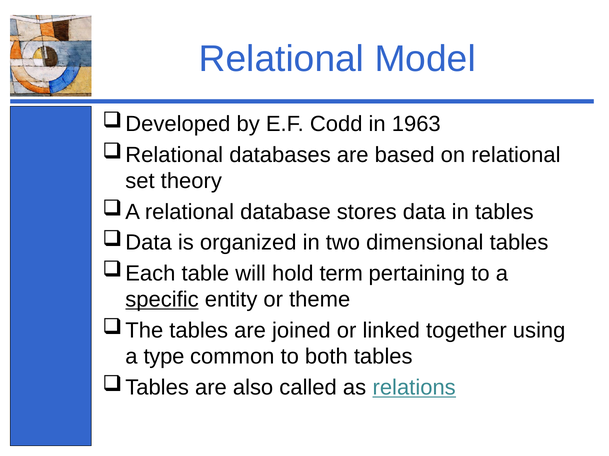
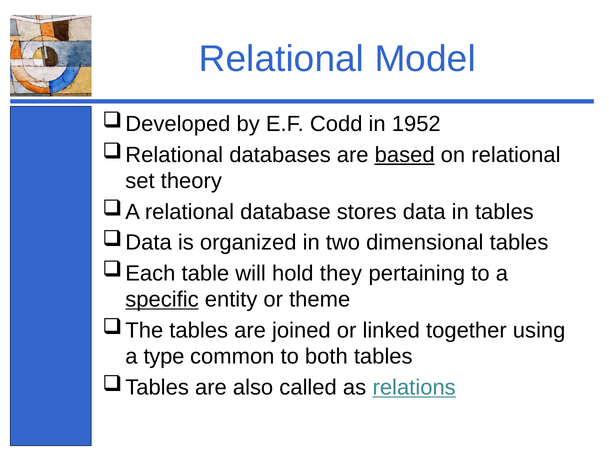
1963: 1963 -> 1952
based underline: none -> present
term: term -> they
